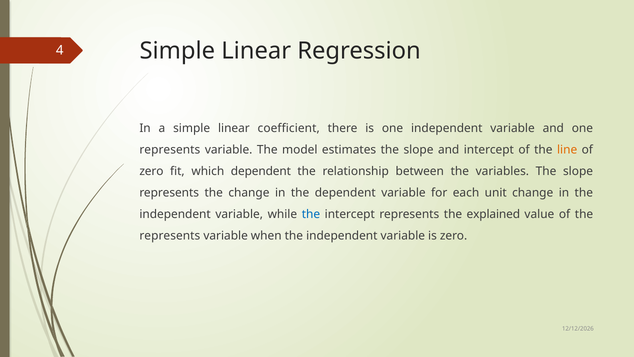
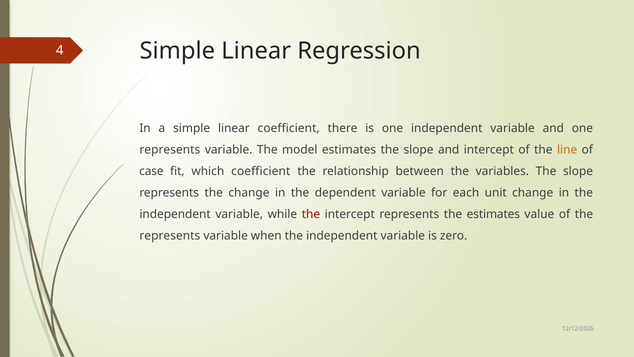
zero at (151, 171): zero -> case
which dependent: dependent -> coefficient
the at (311, 214) colour: blue -> red
the explained: explained -> estimates
